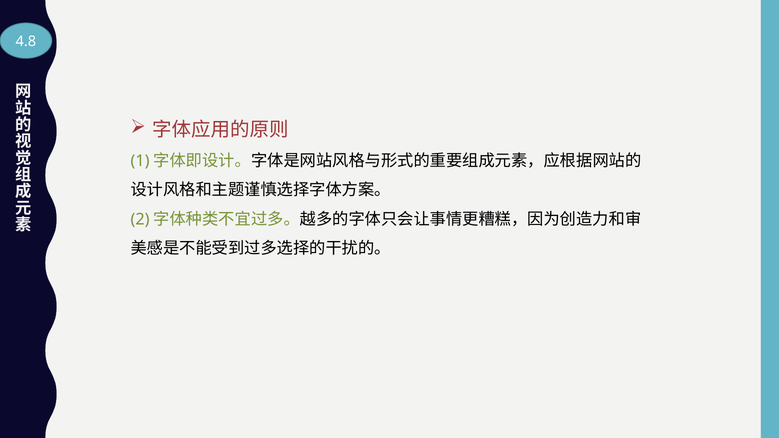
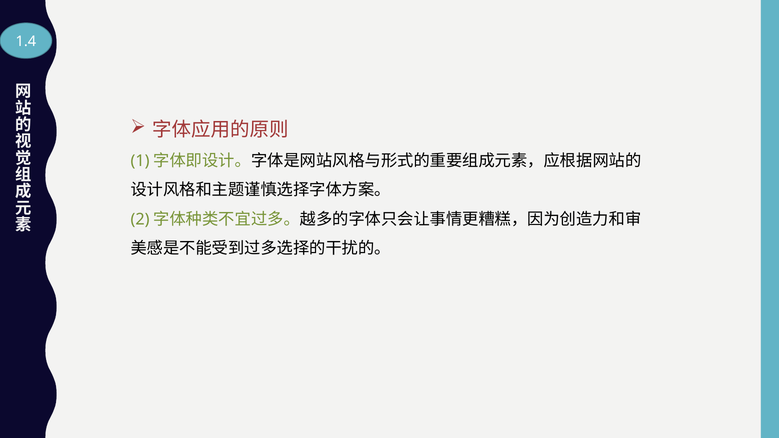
4.8: 4.8 -> 1.4
